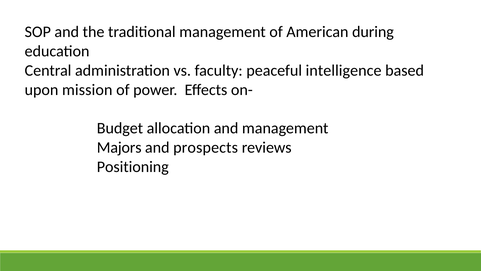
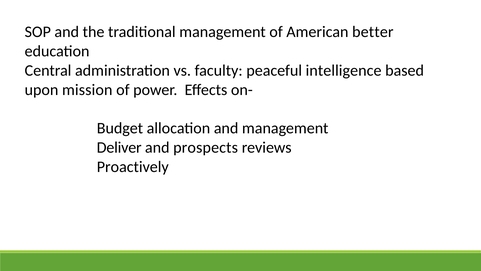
during: during -> better
Majors: Majors -> Deliver
Positioning: Positioning -> Proactively
